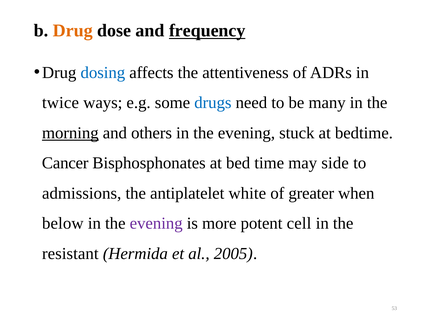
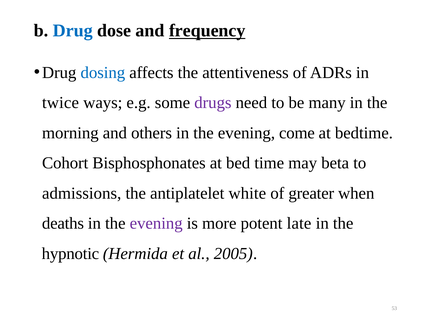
Drug at (73, 31) colour: orange -> blue
drugs colour: blue -> purple
morning underline: present -> none
stuck: stuck -> come
Cancer: Cancer -> Cohort
side: side -> beta
below: below -> deaths
cell: cell -> late
resistant: resistant -> hypnotic
